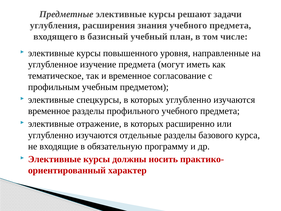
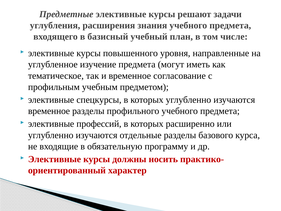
отражение: отражение -> профессий
